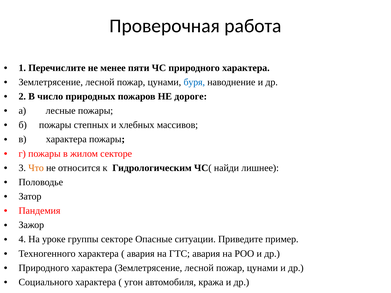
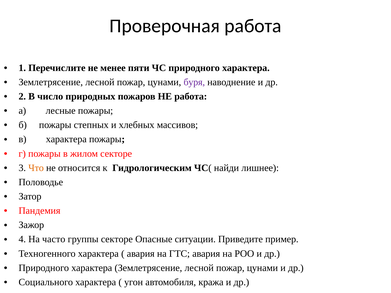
буря colour: blue -> purple
НЕ дороге: дороге -> работа
уроке: уроке -> часто
